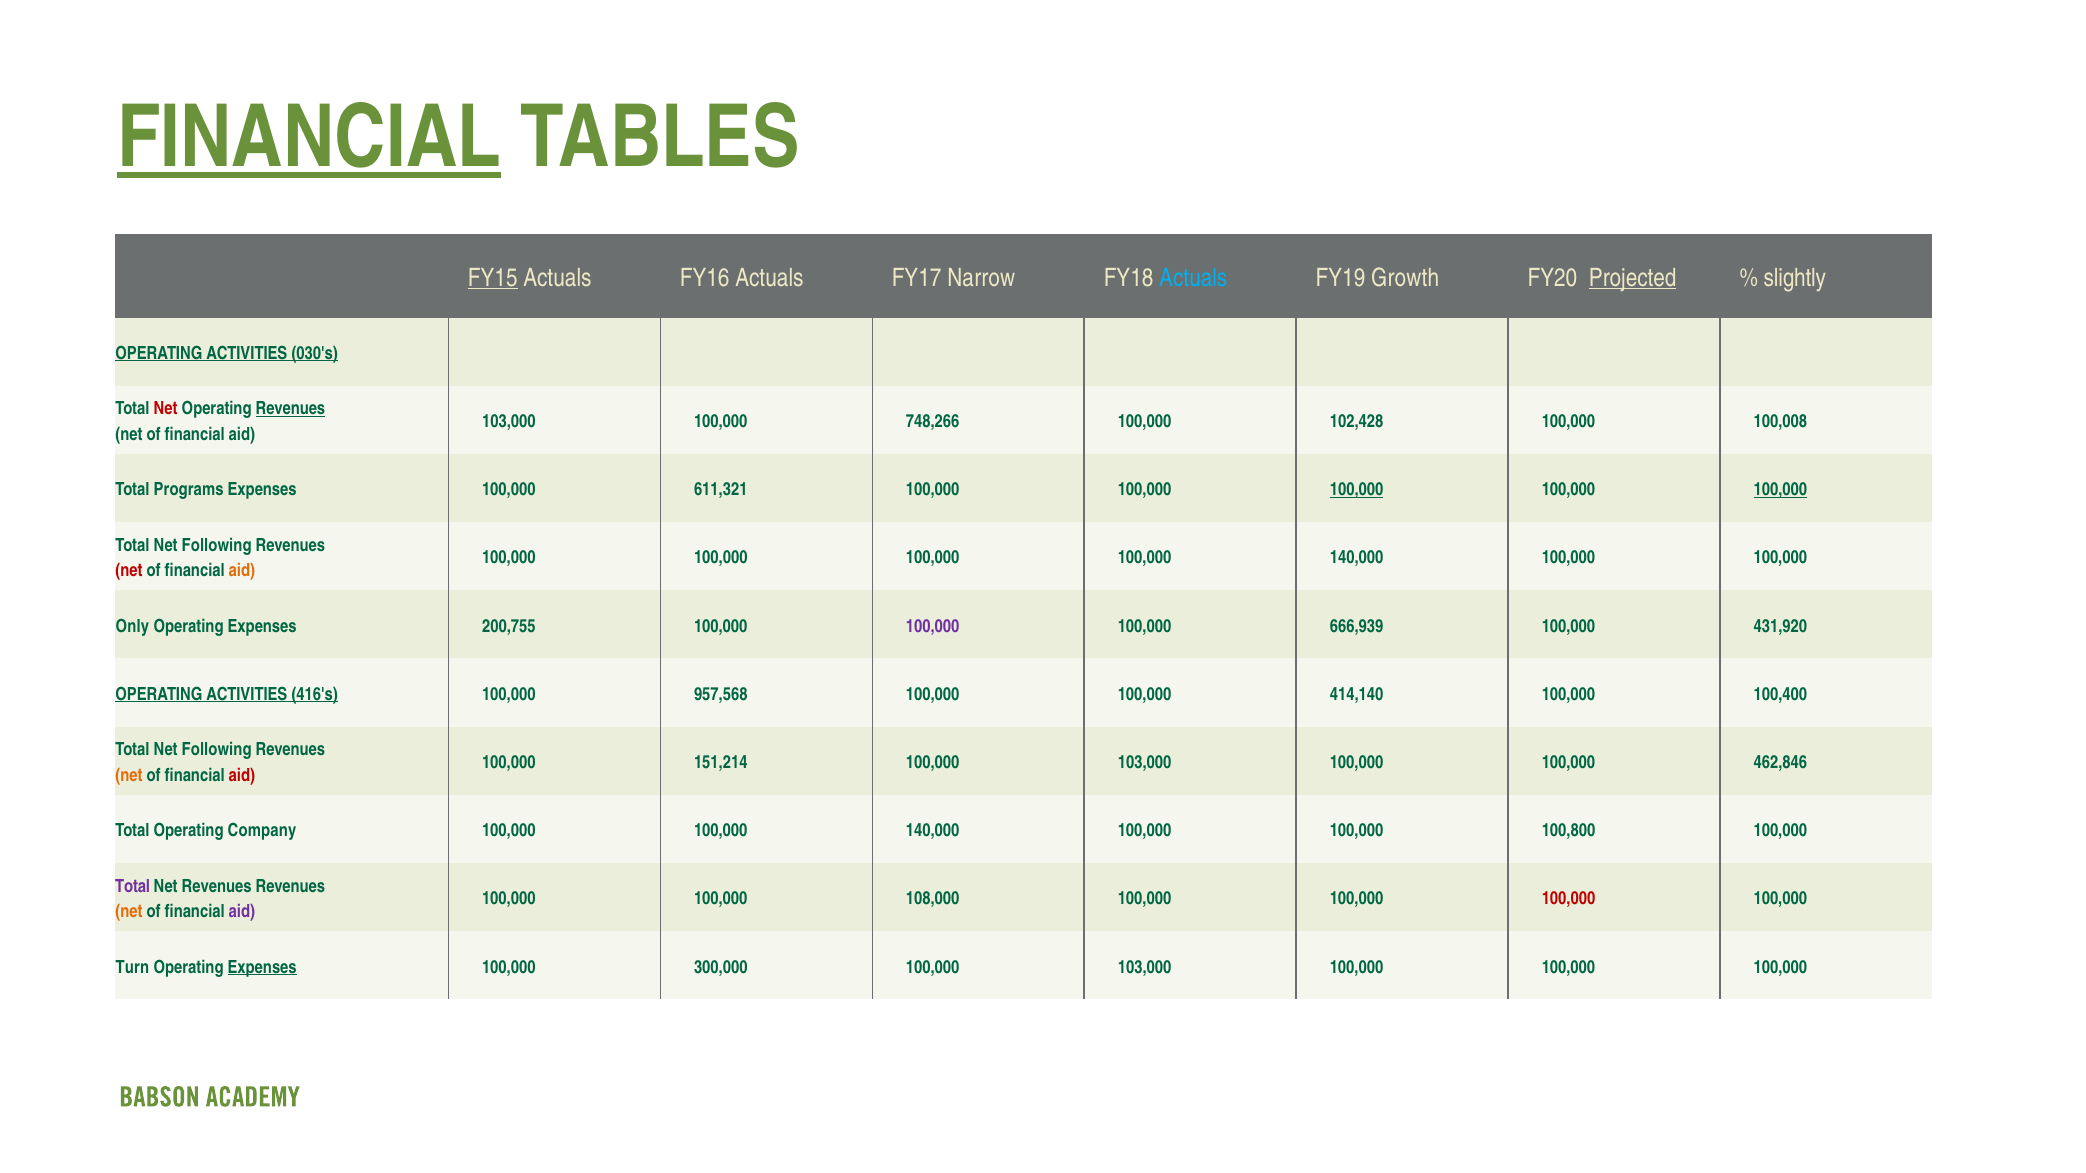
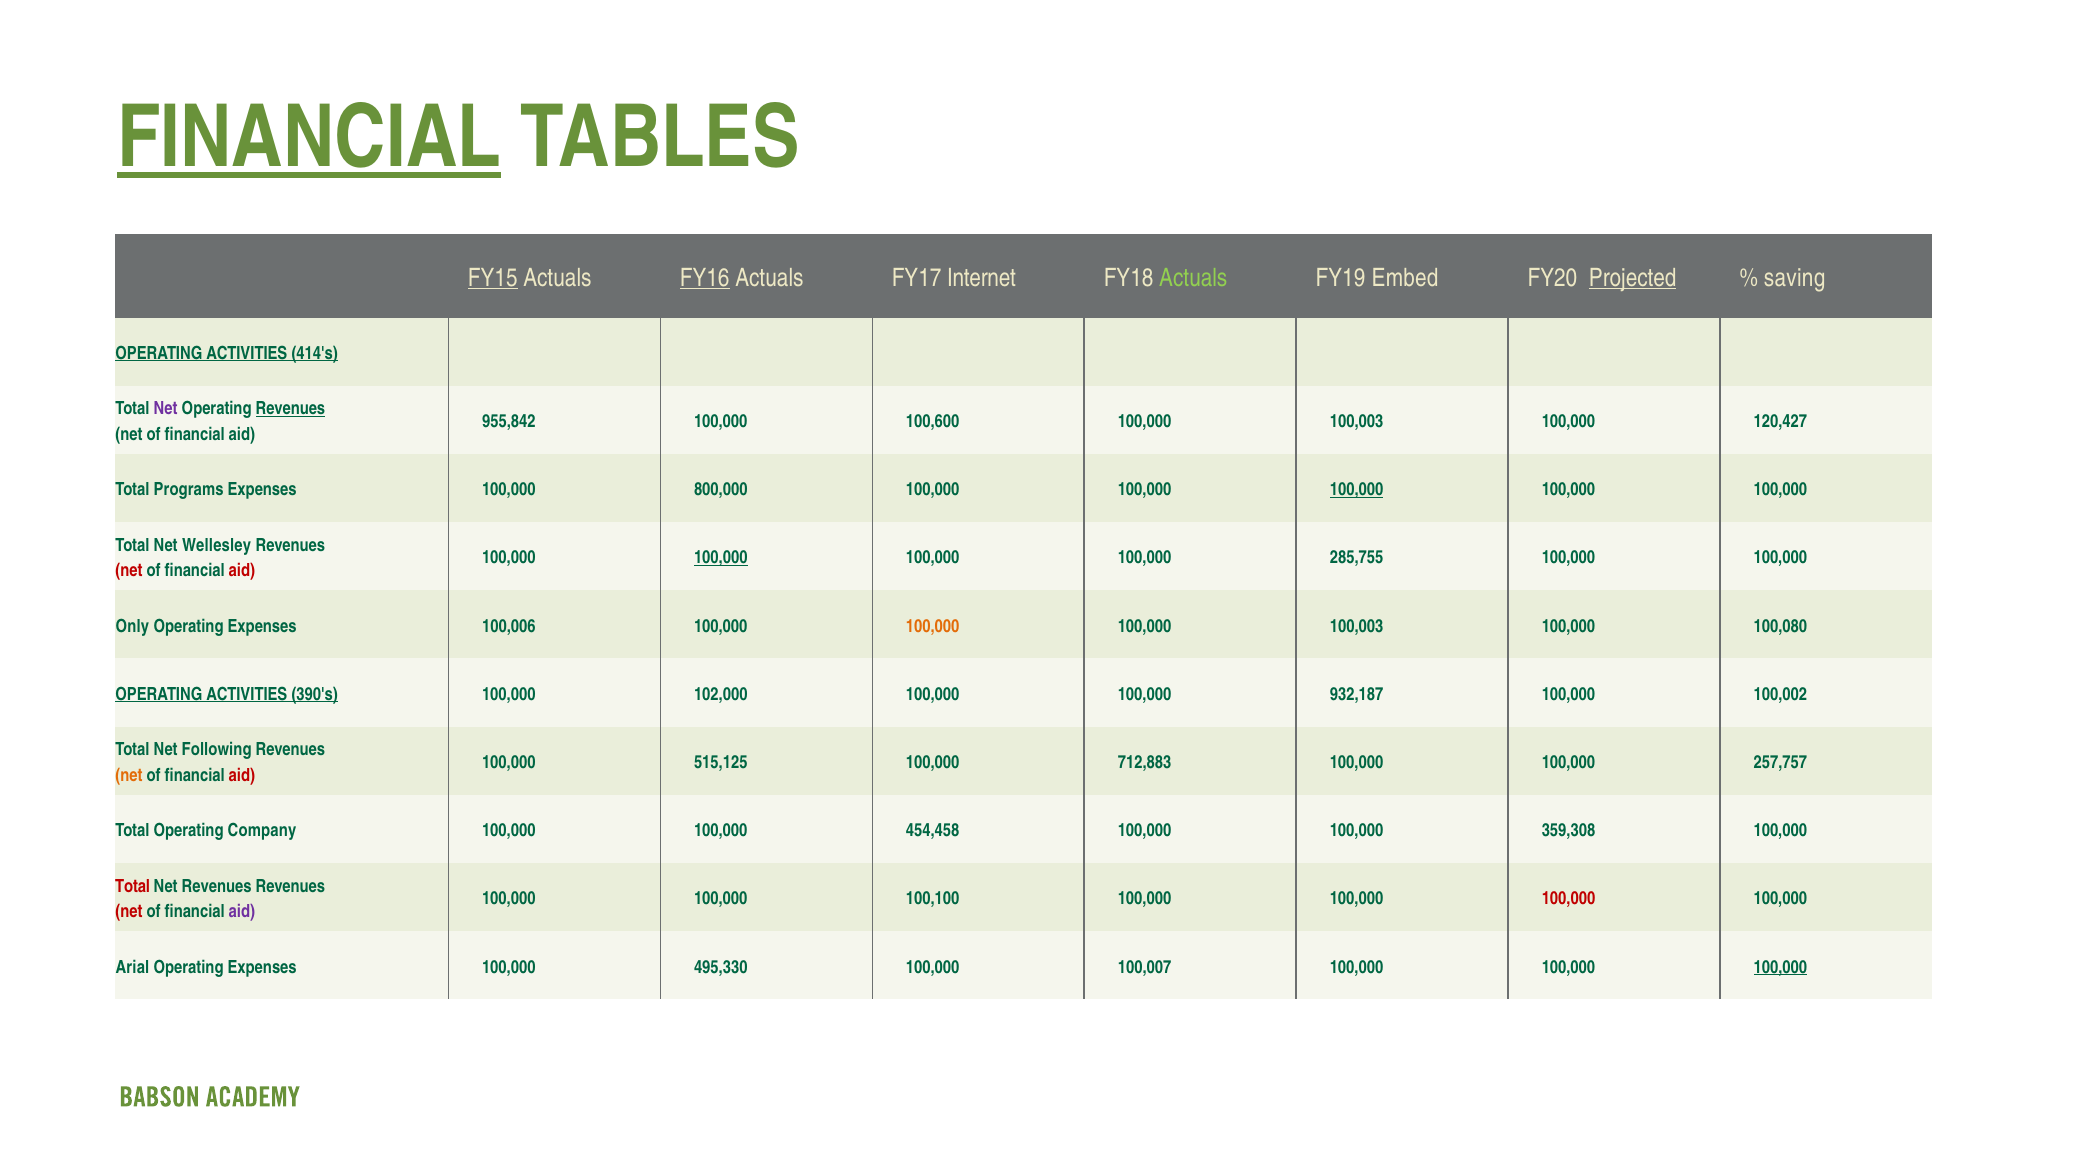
FY16 underline: none -> present
Narrow: Narrow -> Internet
Actuals at (1193, 278) colour: light blue -> light green
Growth: Growth -> Embed
slightly: slightly -> saving
030's: 030's -> 414's
Net at (166, 409) colour: red -> purple
103,000 at (509, 422): 103,000 -> 955,842
748,266: 748,266 -> 100,600
102,428 at (1357, 422): 102,428 -> 100,003
100,008: 100,008 -> 120,427
611,321: 611,321 -> 800,000
100,000 at (1780, 490) underline: present -> none
Following at (217, 545): Following -> Wellesley
100,000 at (721, 558) underline: none -> present
140,000 at (1357, 558): 140,000 -> 285,755
aid at (242, 571) colour: orange -> red
200,755: 200,755 -> 100,006
100,000 at (933, 626) colour: purple -> orange
666,939 at (1357, 626): 666,939 -> 100,003
431,920: 431,920 -> 100,080
416's: 416's -> 390's
957,568: 957,568 -> 102,000
414,140: 414,140 -> 932,187
100,400: 100,400 -> 100,002
151,214: 151,214 -> 515,125
103,000 at (1145, 763): 103,000 -> 712,883
462,846: 462,846 -> 257,757
140,000 at (933, 831): 140,000 -> 454,458
100,800: 100,800 -> 359,308
Total at (133, 886) colour: purple -> red
108,000: 108,000 -> 100,100
net at (129, 912) colour: orange -> red
Turn: Turn -> Arial
Expenses at (262, 967) underline: present -> none
300,000: 300,000 -> 495,330
103,000 at (1145, 967): 103,000 -> 100,007
100,000 at (1780, 967) underline: none -> present
